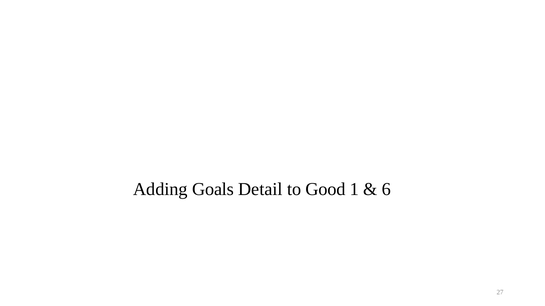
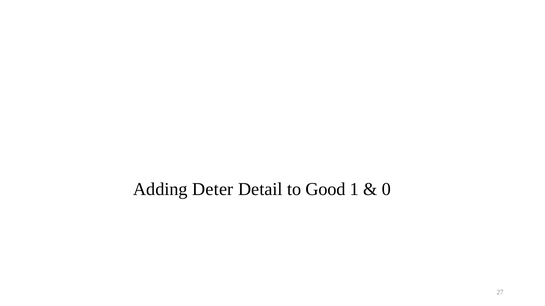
Goals: Goals -> Deter
6: 6 -> 0
